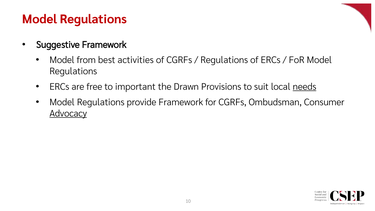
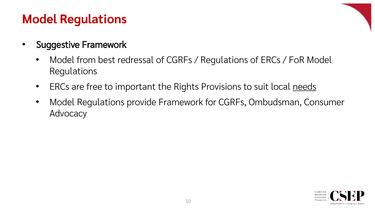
activities: activities -> redressal
Drawn: Drawn -> Rights
Advocacy underline: present -> none
